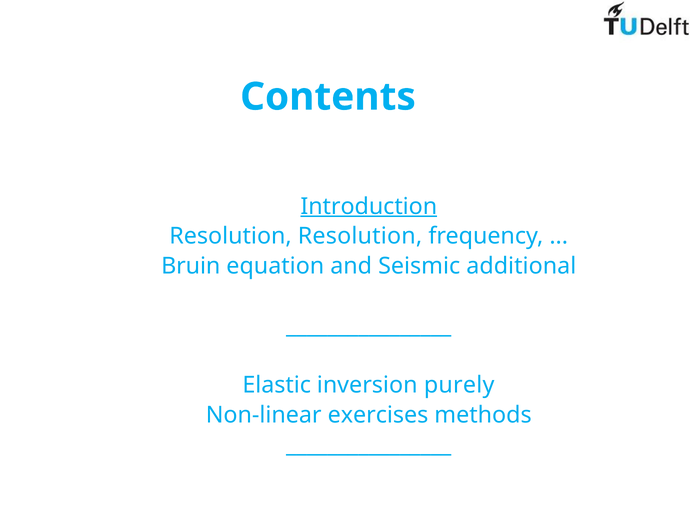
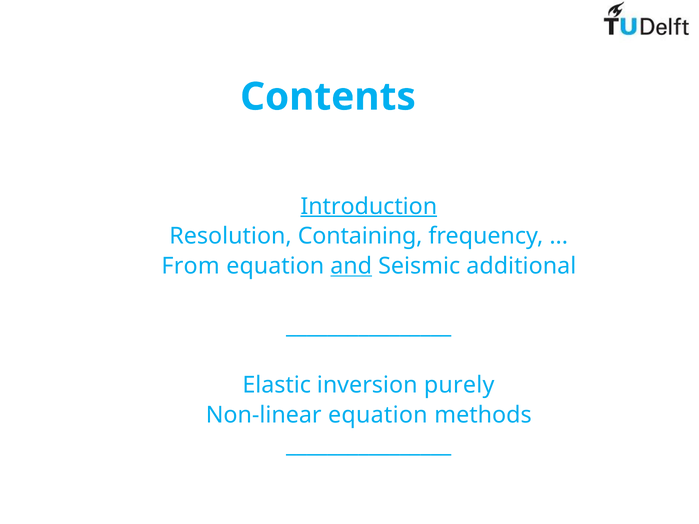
Resolution Resolution: Resolution -> Containing
Bruin: Bruin -> From
and underline: none -> present
Non-linear exercises: exercises -> equation
